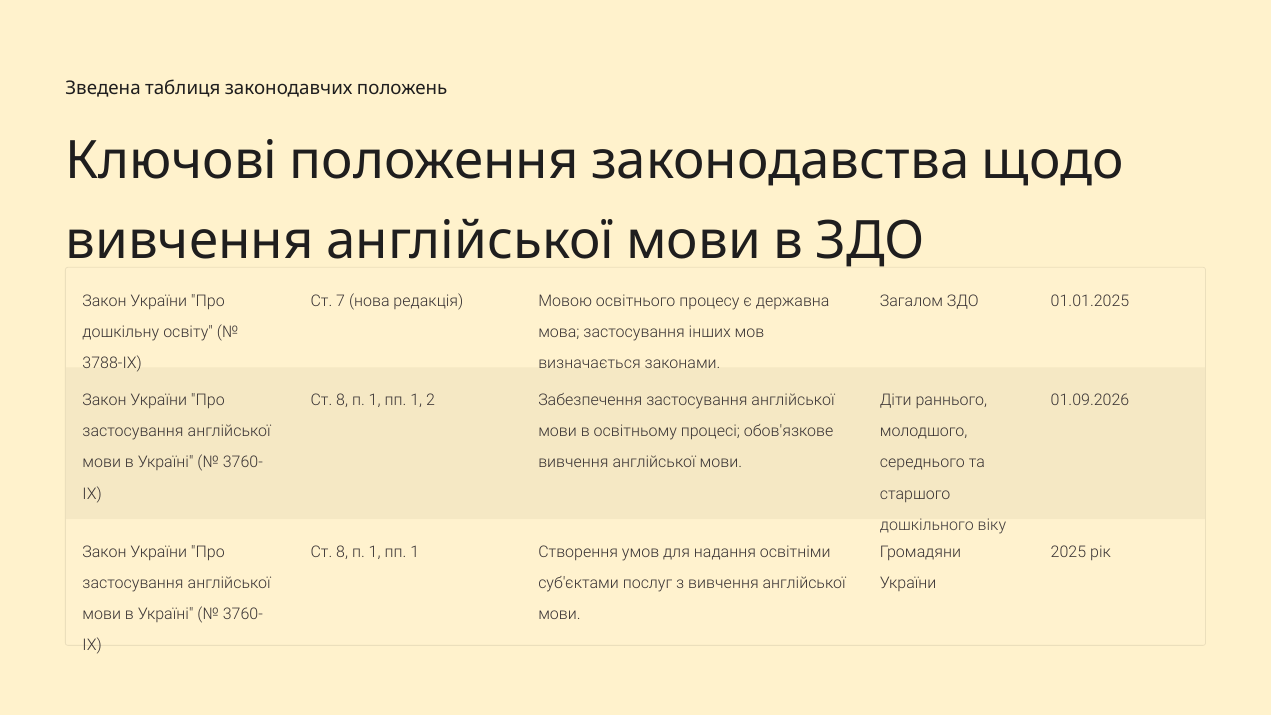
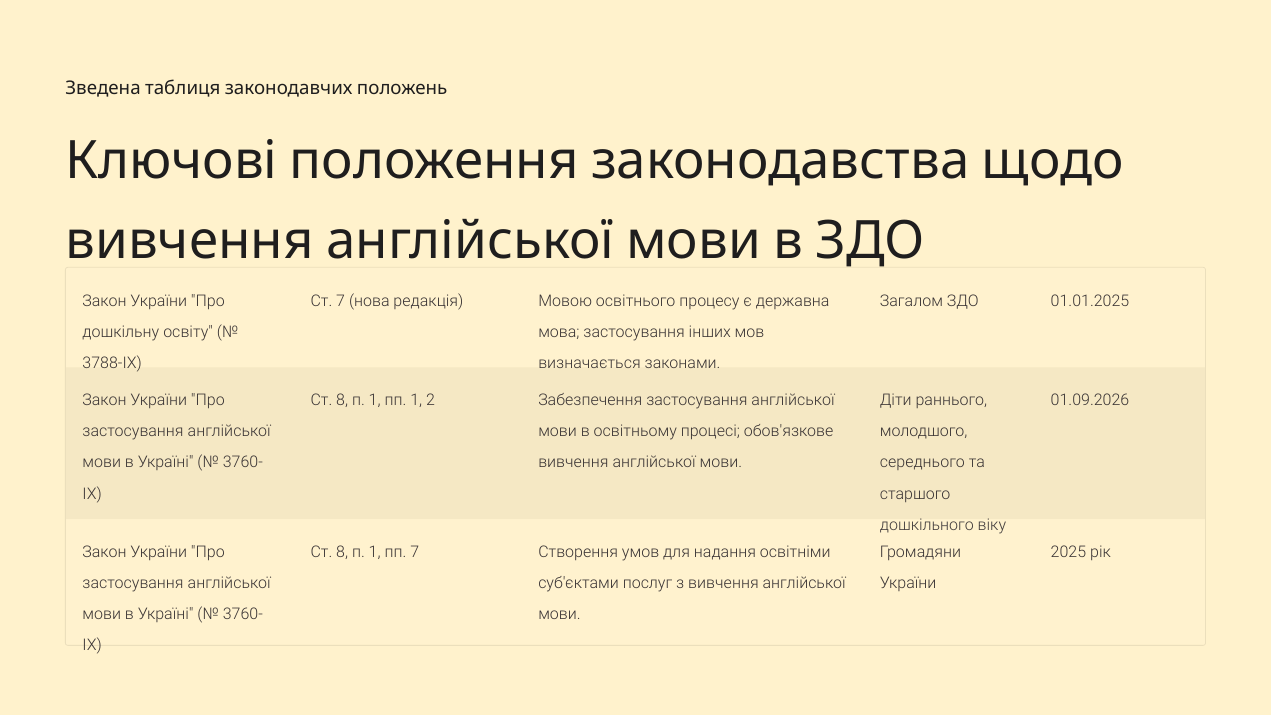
1 at (415, 552): 1 -> 7
